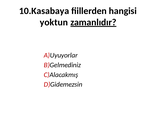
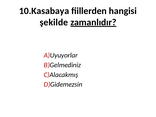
yoktun: yoktun -> şekilde
